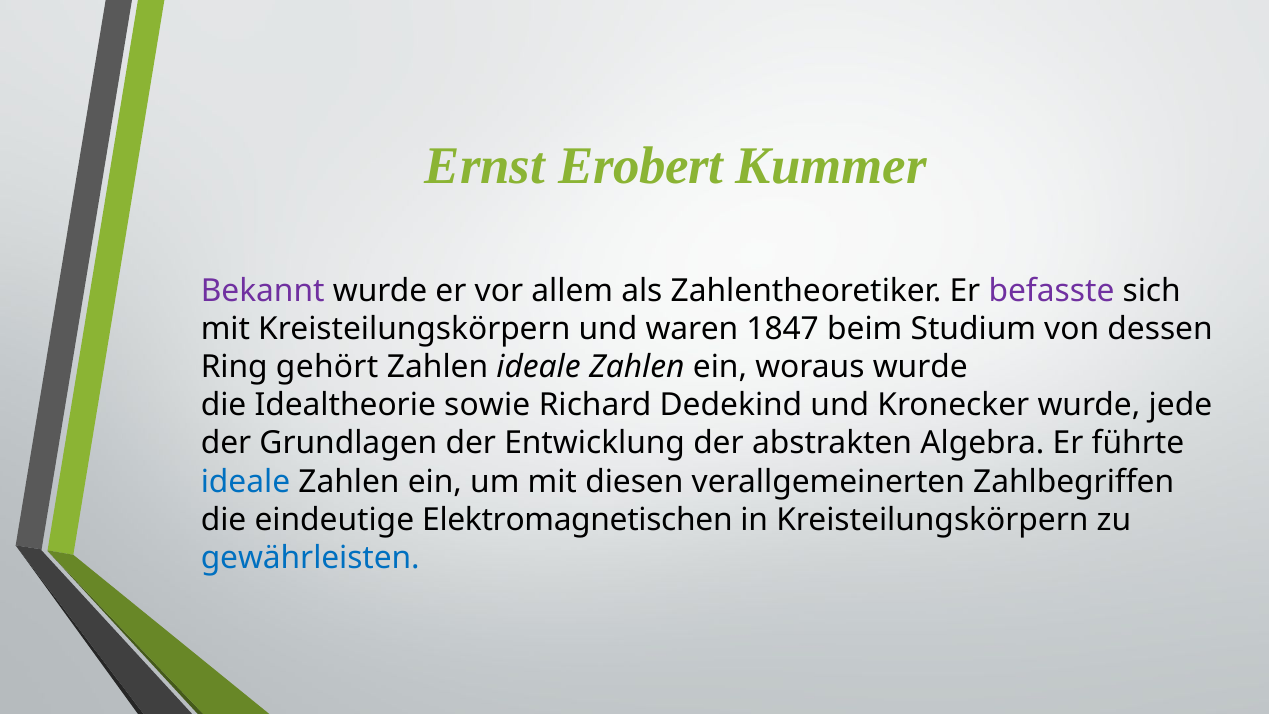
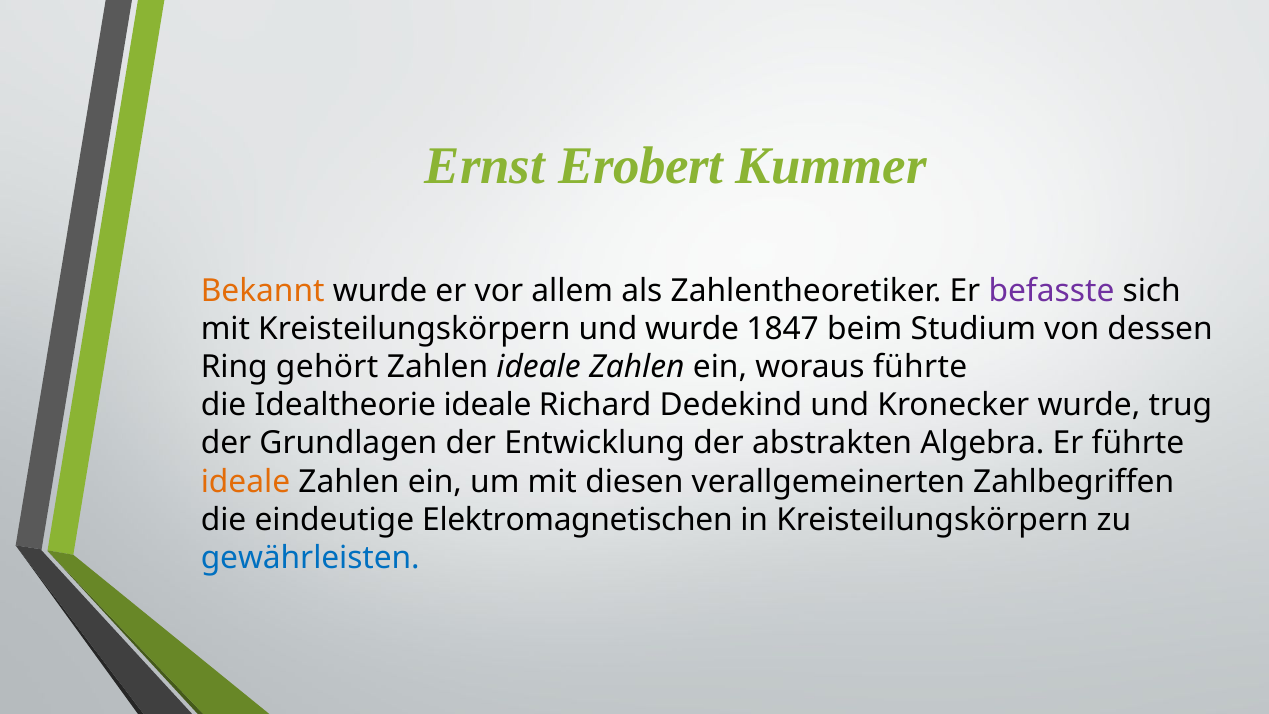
Bekannt colour: purple -> orange
und waren: waren -> wurde
woraus wurde: wurde -> führte
Idealtheorie sowie: sowie -> ideale
jede: jede -> trug
ideale at (245, 481) colour: blue -> orange
